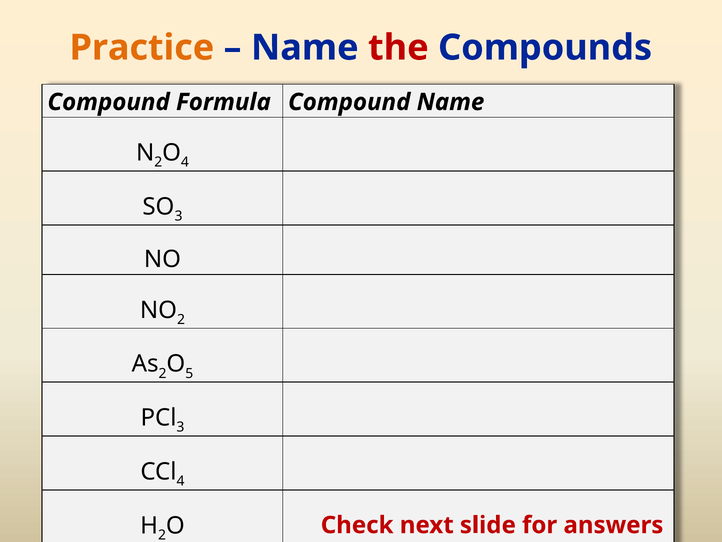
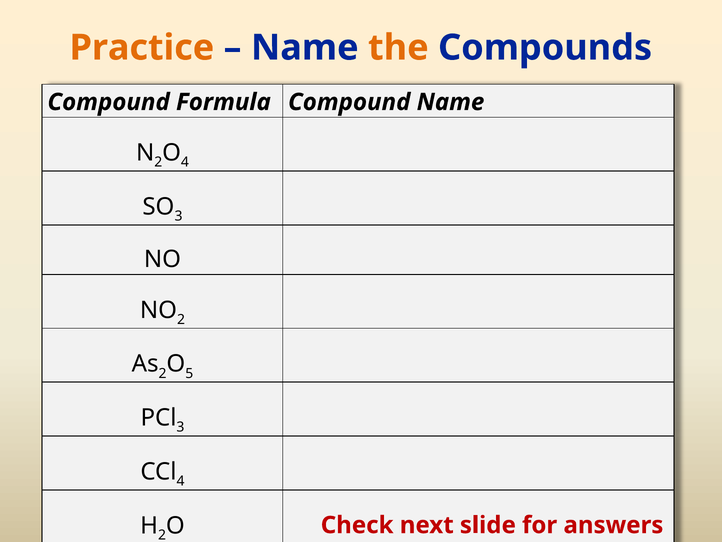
the colour: red -> orange
